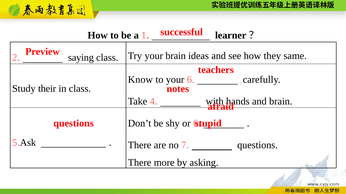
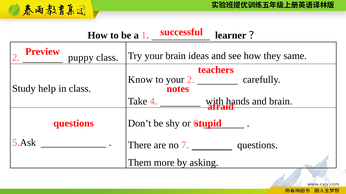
saying: saying -> puppy
your 6: 6 -> 2
their: their -> help
There at (140, 163): There -> Them
